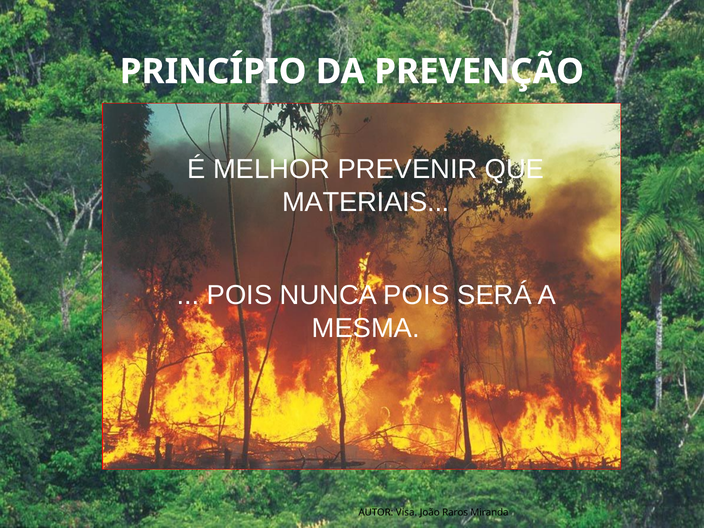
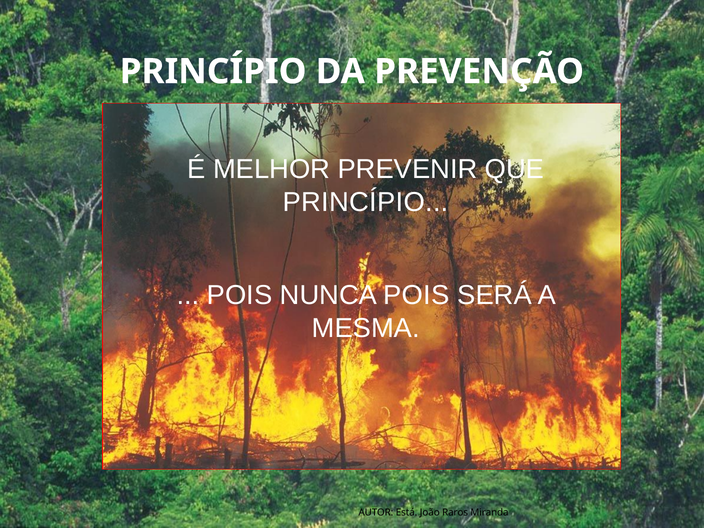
MATERIAIS at (366, 202): MATERIAIS -> PRINCÍPIO
Visa: Visa -> Está
